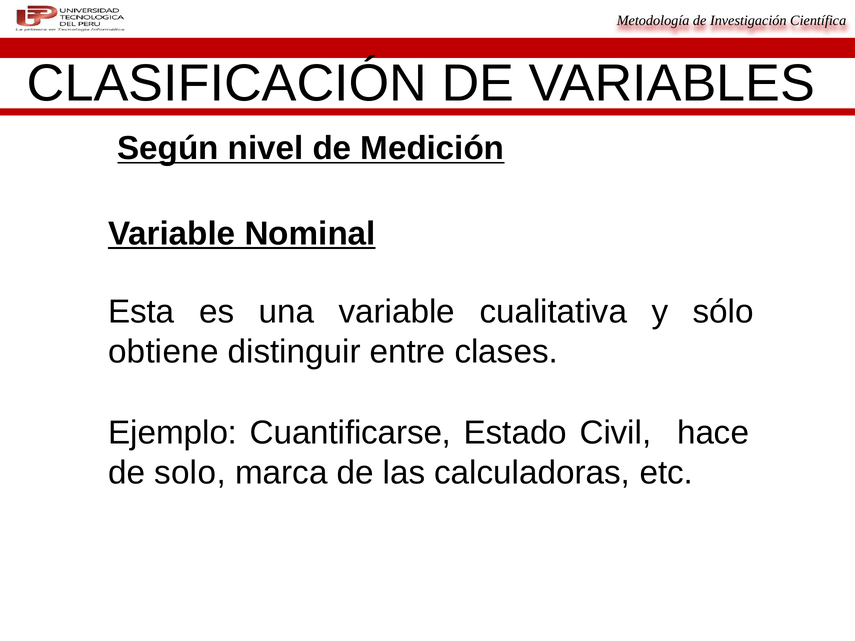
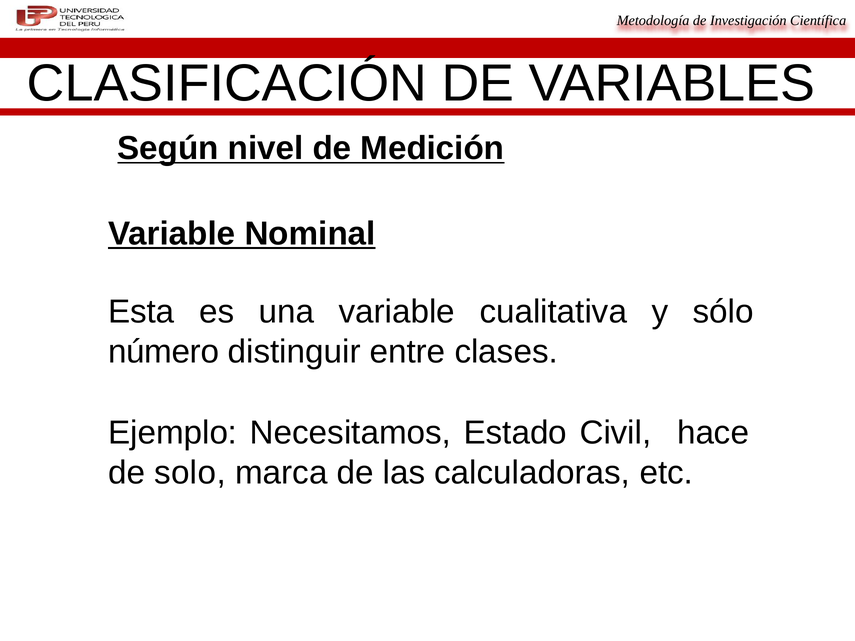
obtiene: obtiene -> número
Cuantificarse: Cuantificarse -> Necesitamos
